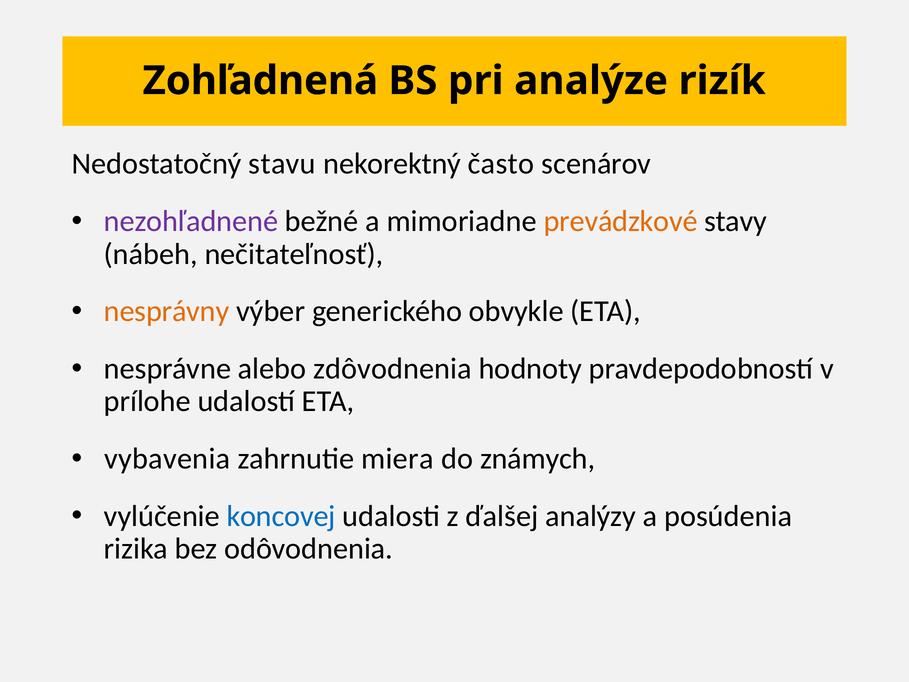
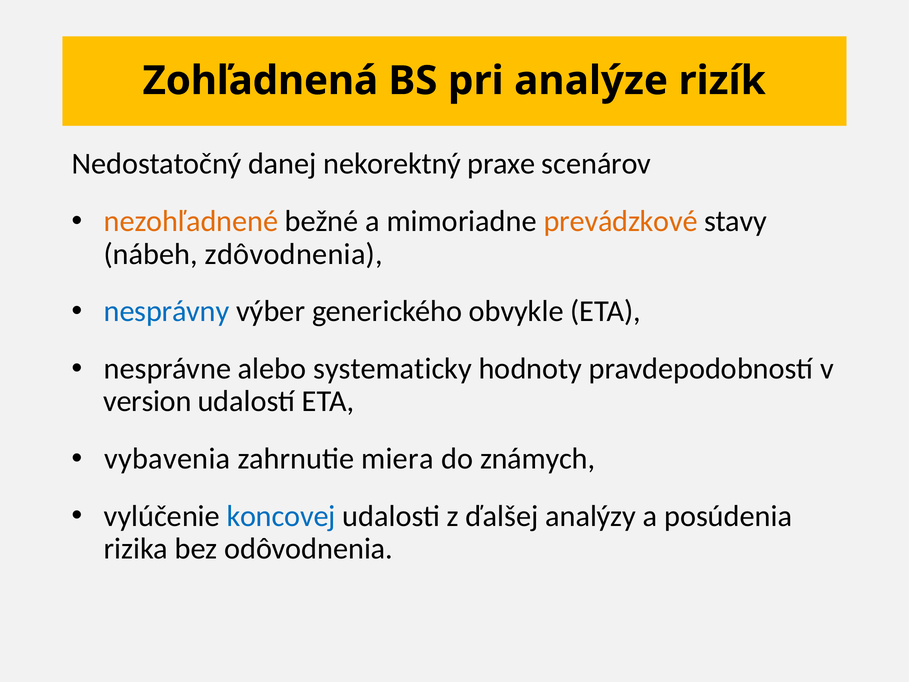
stavu: stavu -> danej
často: často -> praxe
nezohľadnené colour: purple -> orange
nečitateľnosť: nečitateľnosť -> zdôvodnenia
nesprávny colour: orange -> blue
zdôvodnenia: zdôvodnenia -> systematicky
prílohe: prílohe -> version
